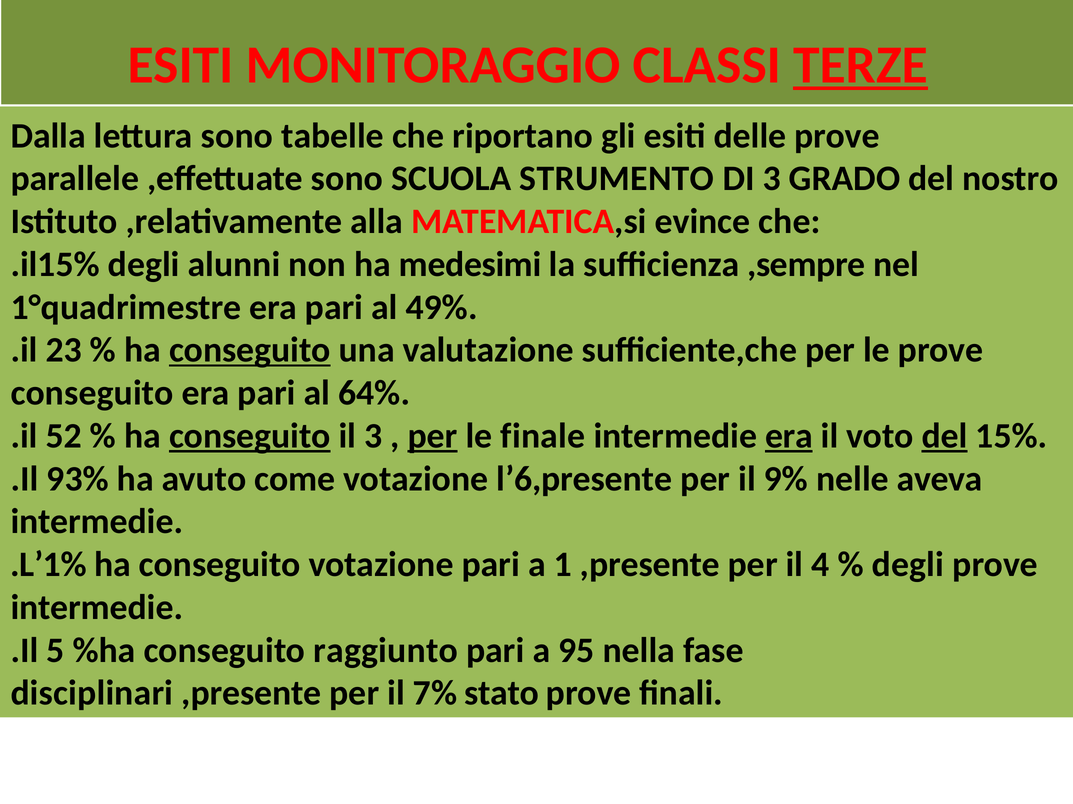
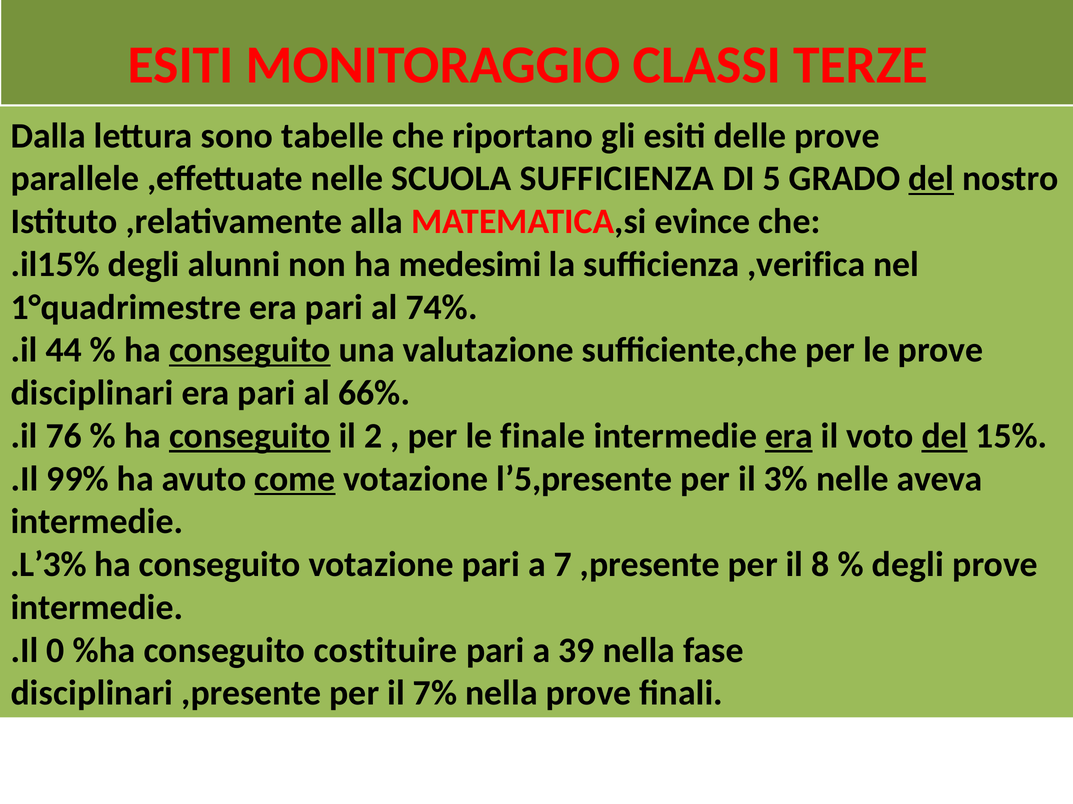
TERZE underline: present -> none
,effettuate sono: sono -> nelle
SCUOLA STRUMENTO: STRUMENTO -> SUFFICIENZA
DI 3: 3 -> 5
del at (931, 179) underline: none -> present
,sempre: ,sempre -> ,verifica
49%: 49% -> 74%
23: 23 -> 44
conseguito at (92, 393): conseguito -> disciplinari
64%: 64% -> 66%
52: 52 -> 76
il 3: 3 -> 2
per at (433, 436) underline: present -> none
93%: 93% -> 99%
come underline: none -> present
l’6,presente: l’6,presente -> l’5,presente
9%: 9% -> 3%
.L’1%: .L’1% -> .L’3%
1: 1 -> 7
4: 4 -> 8
5: 5 -> 0
raggiunto: raggiunto -> costituire
95: 95 -> 39
7% stato: stato -> nella
